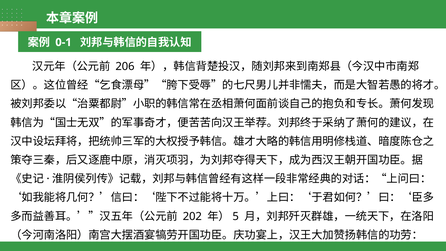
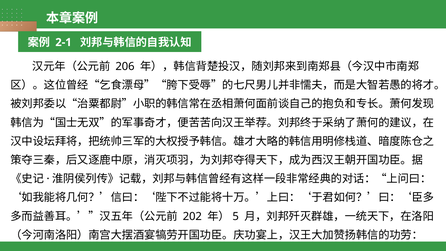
0-1: 0-1 -> 2-1
